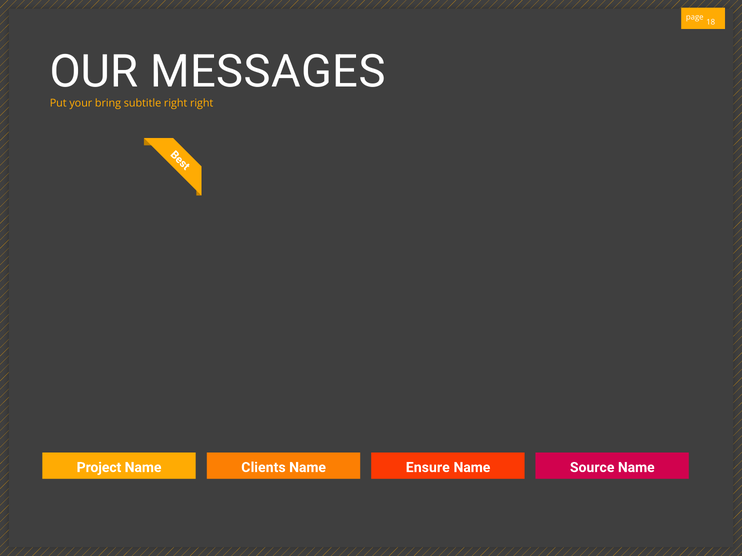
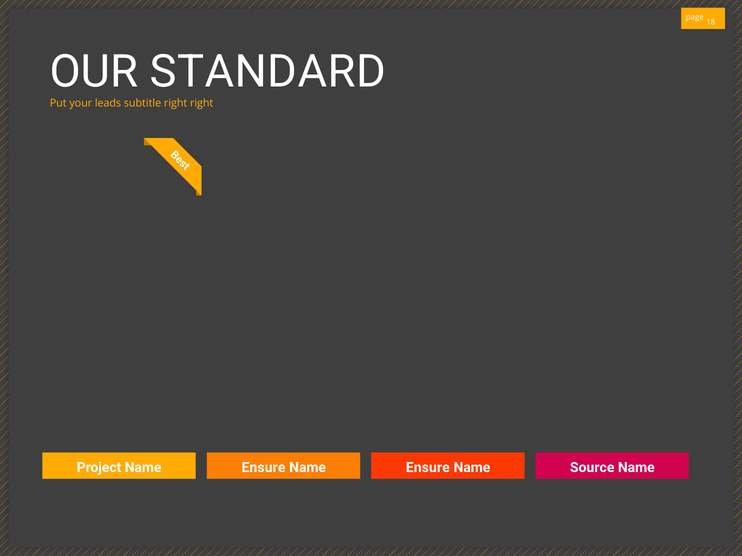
MESSAGES: MESSAGES -> STANDARD
bring: bring -> leads
Project Name Clients: Clients -> Ensure
